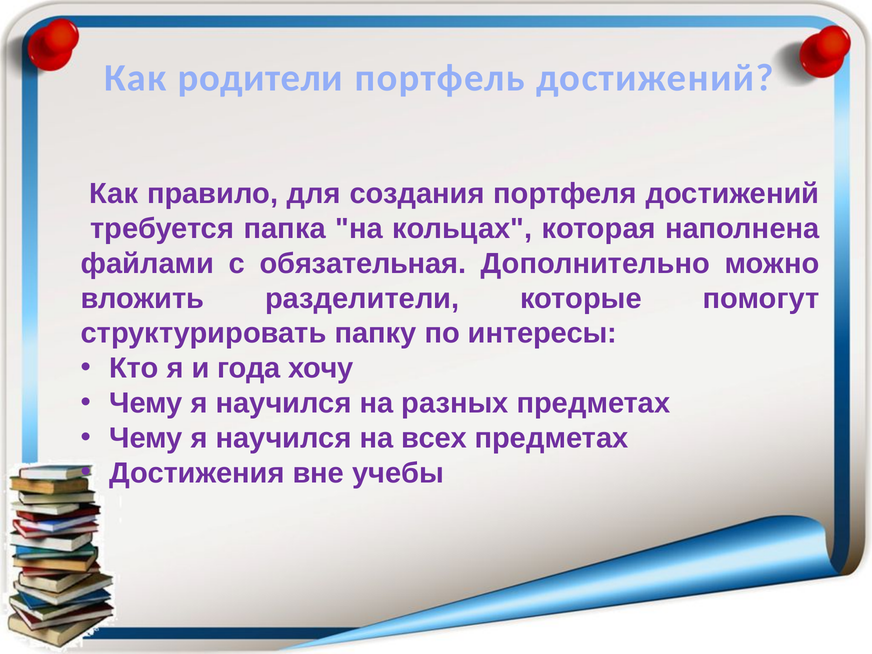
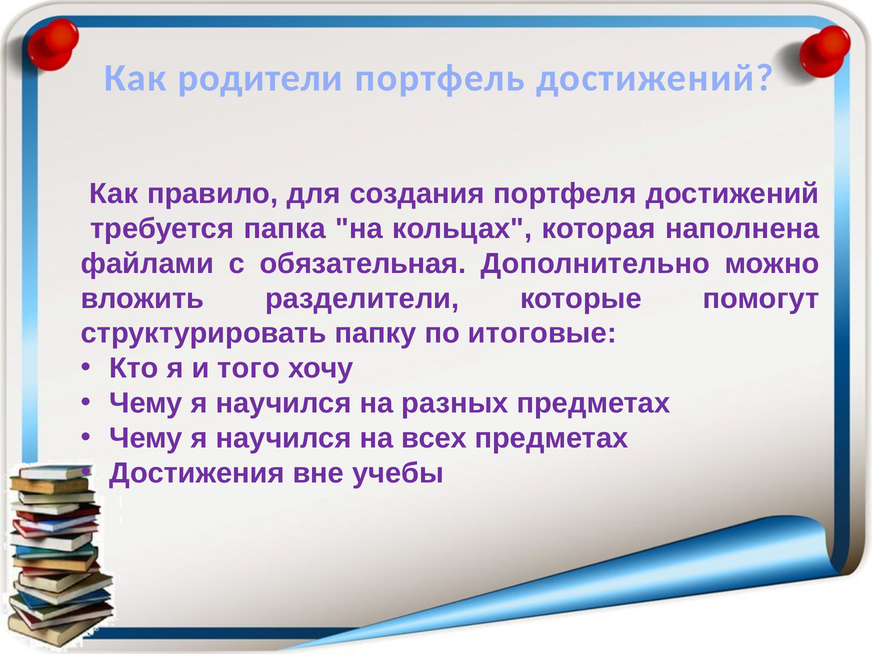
интересы: интересы -> итоговые
года: года -> того
